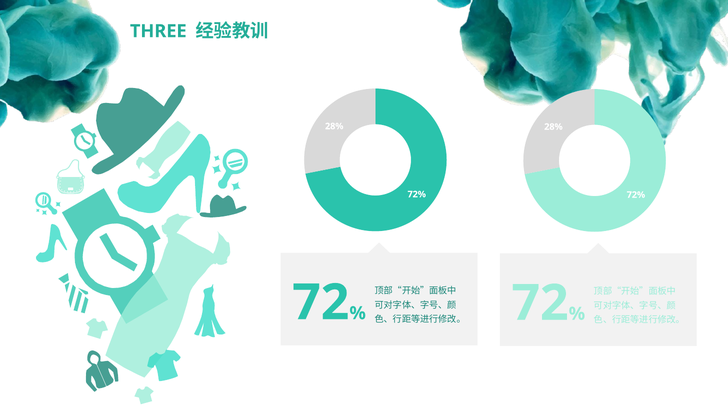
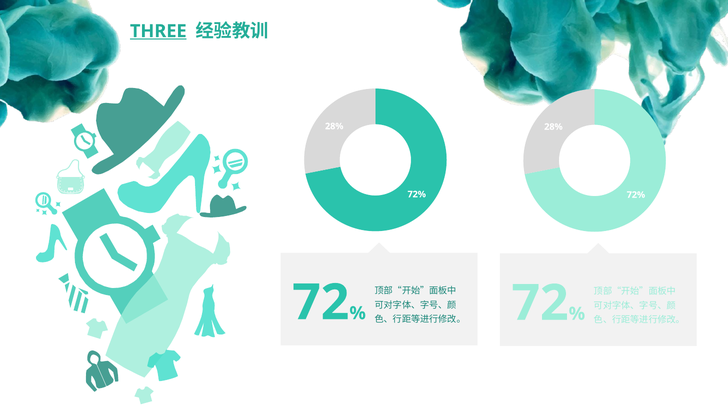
THREE underline: none -> present
